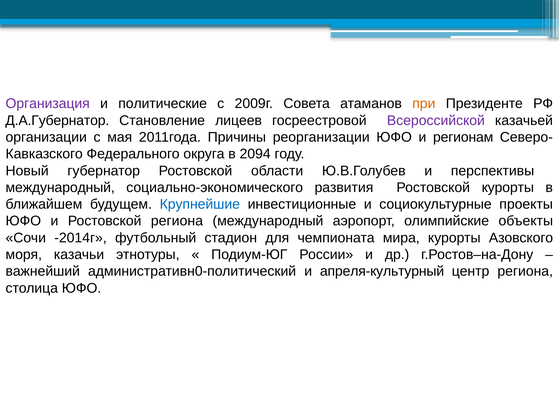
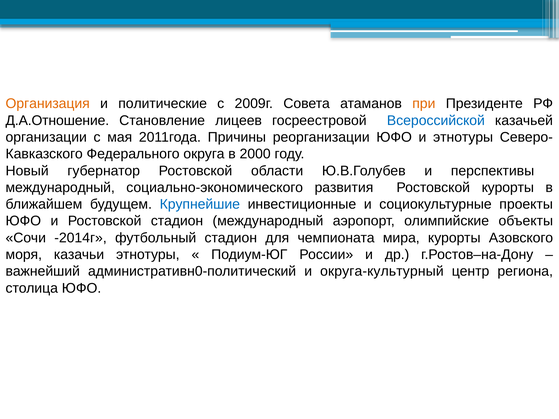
Организация colour: purple -> orange
Д.А.Губернатор: Д.А.Губернатор -> Д.А.Отношение
Всероссийской colour: purple -> blue
и регионам: регионам -> этнотуры
2094: 2094 -> 2000
Ростовской региона: региона -> стадион
апреля-культурный: апреля-культурный -> округа-культурный
